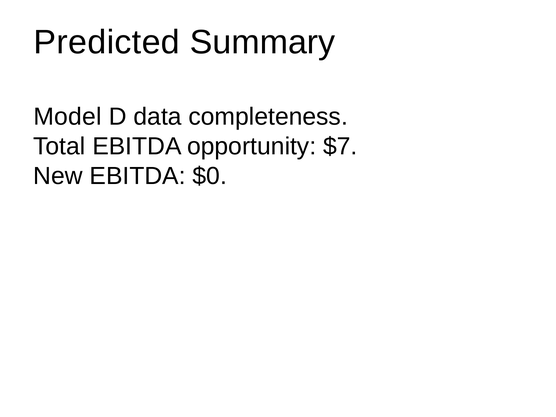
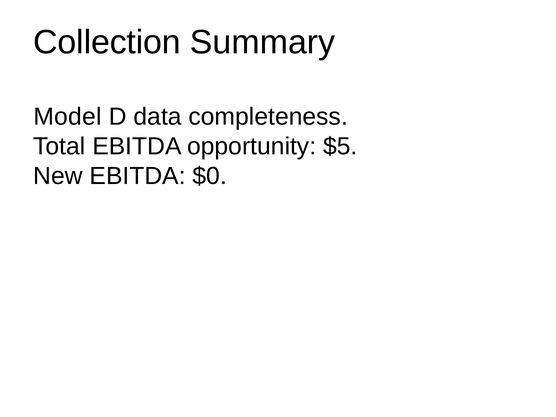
Predicted: Predicted -> Collection
$7: $7 -> $5
